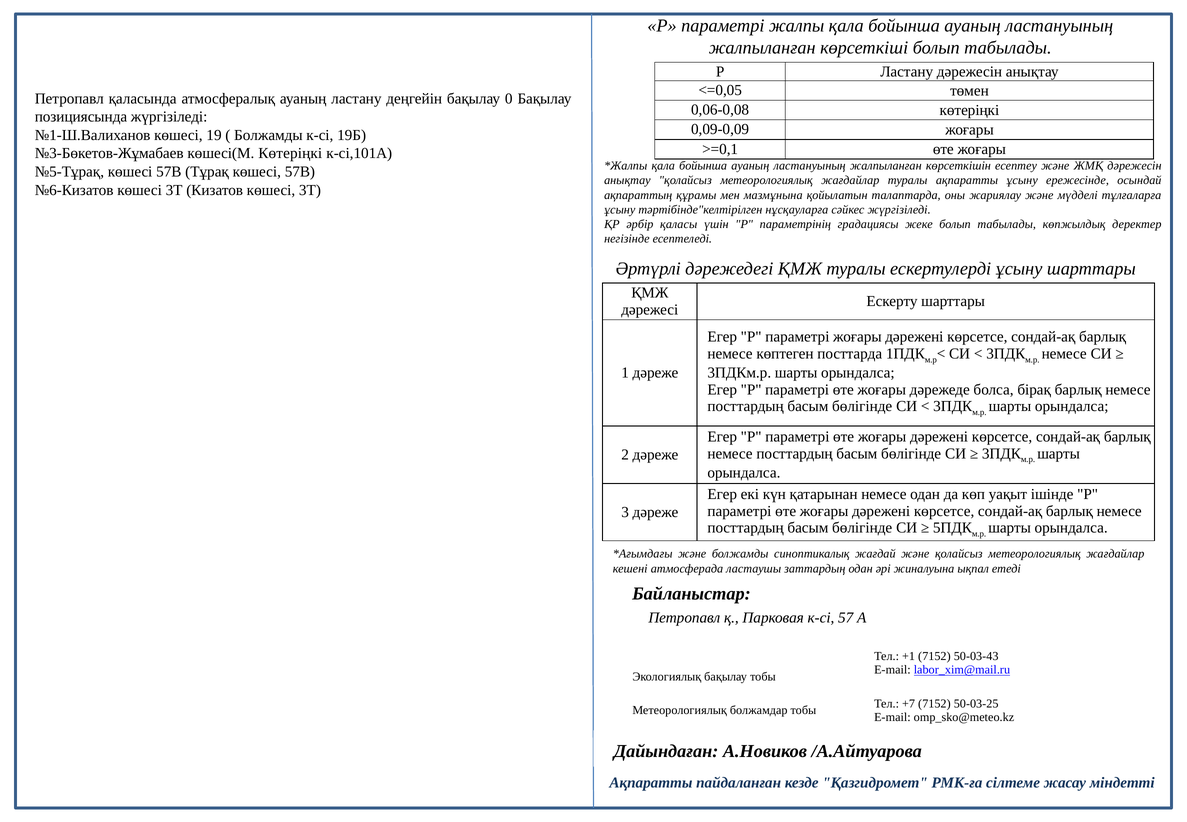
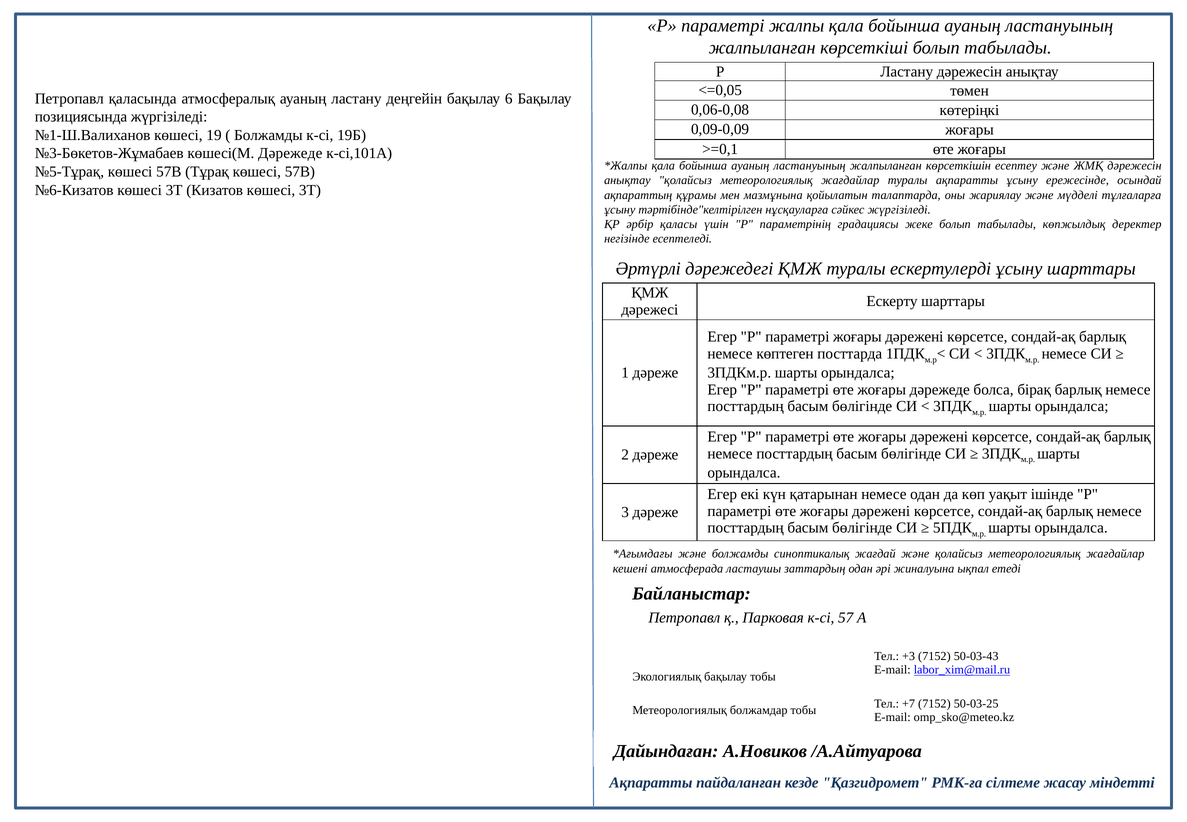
0: 0 -> 6
көшесі(М Көтеріңкі: Көтеріңкі -> Дәрежеде
+1: +1 -> +3
